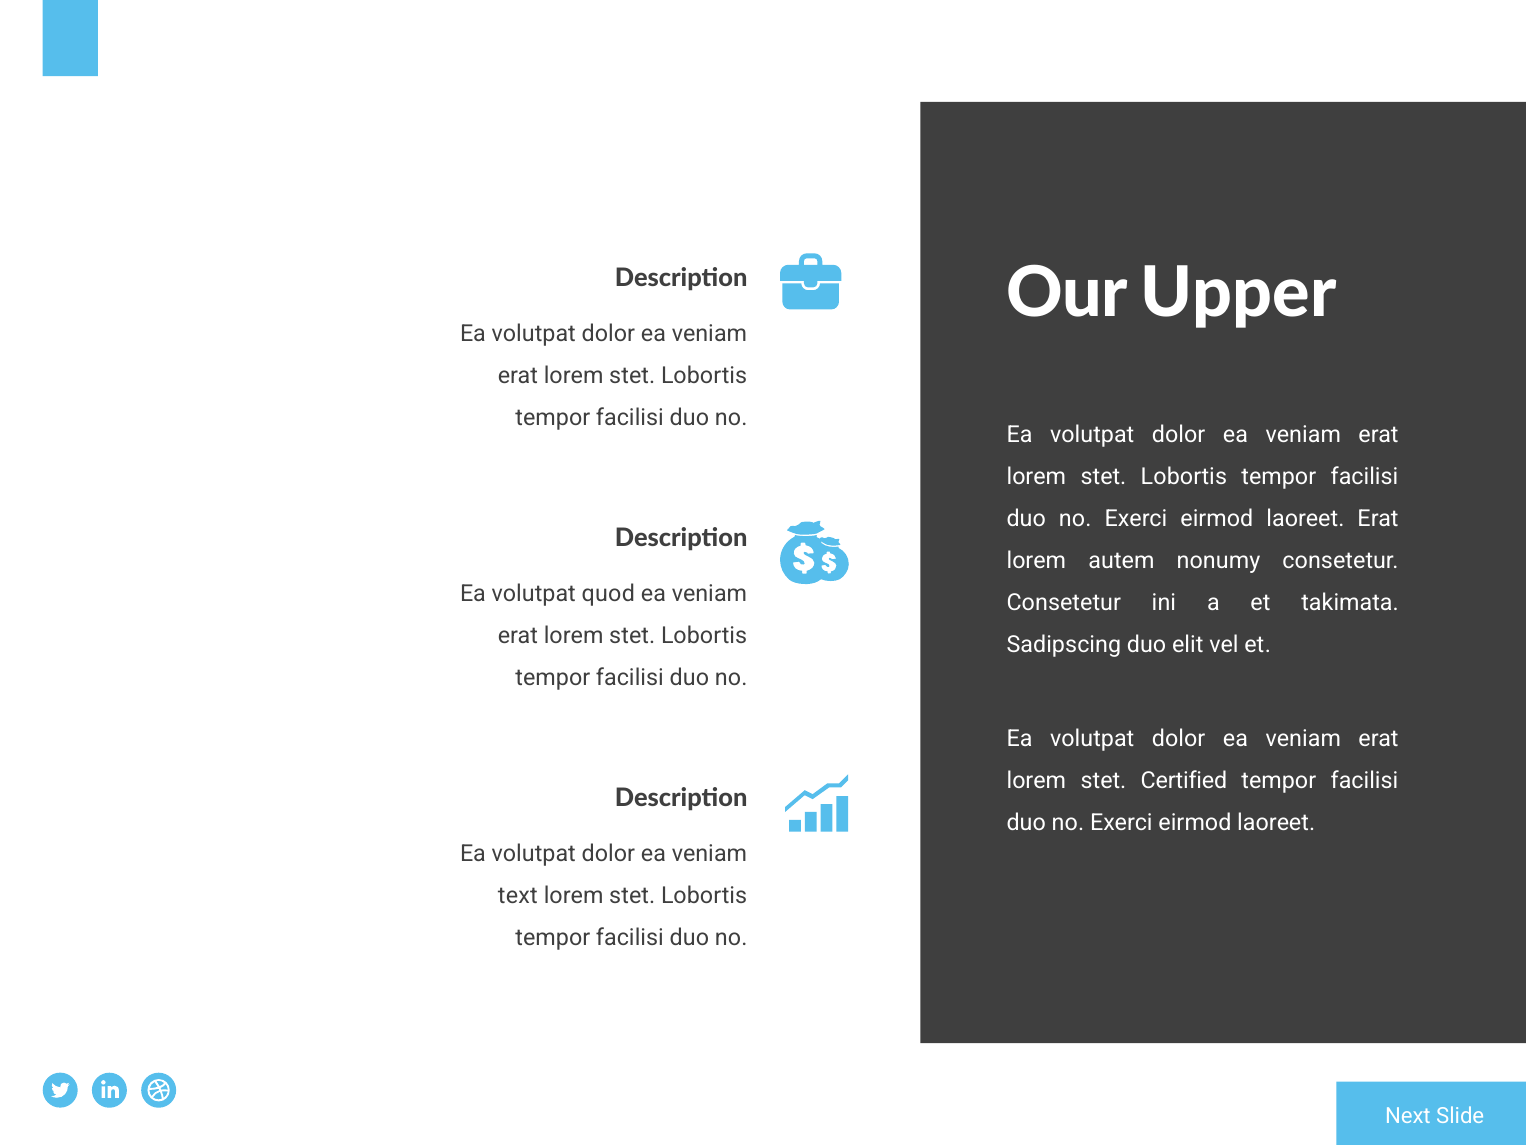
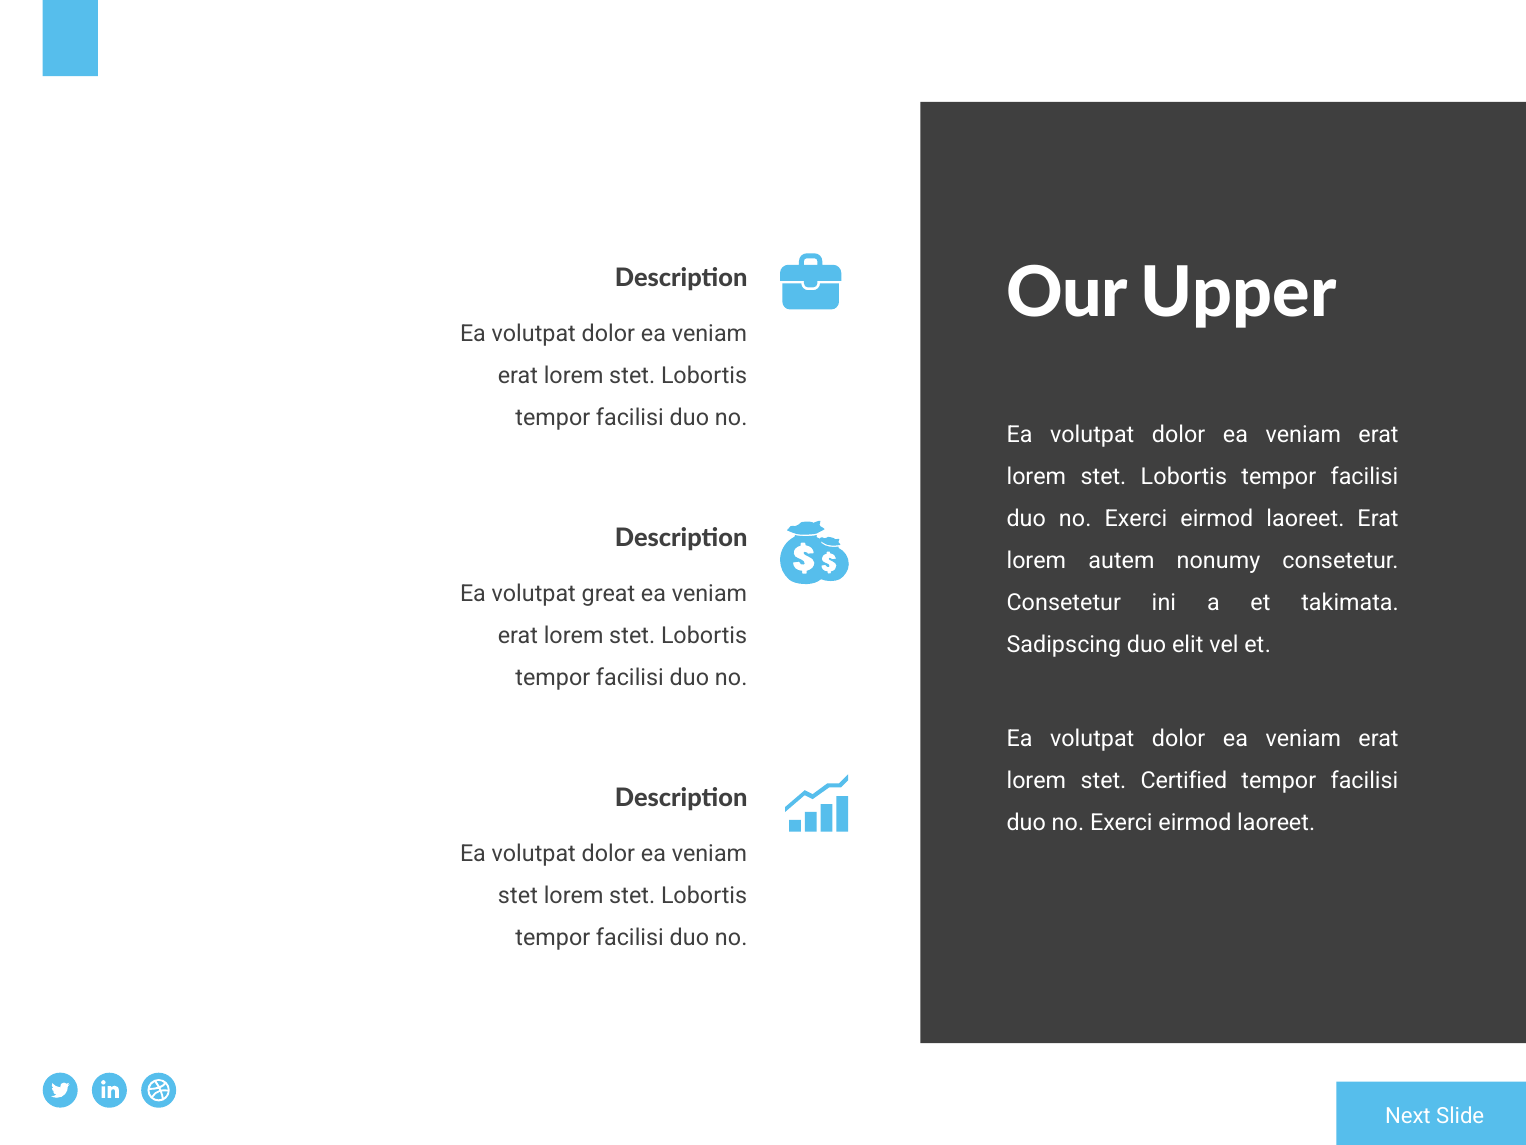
quod: quod -> great
text at (518, 896): text -> stet
